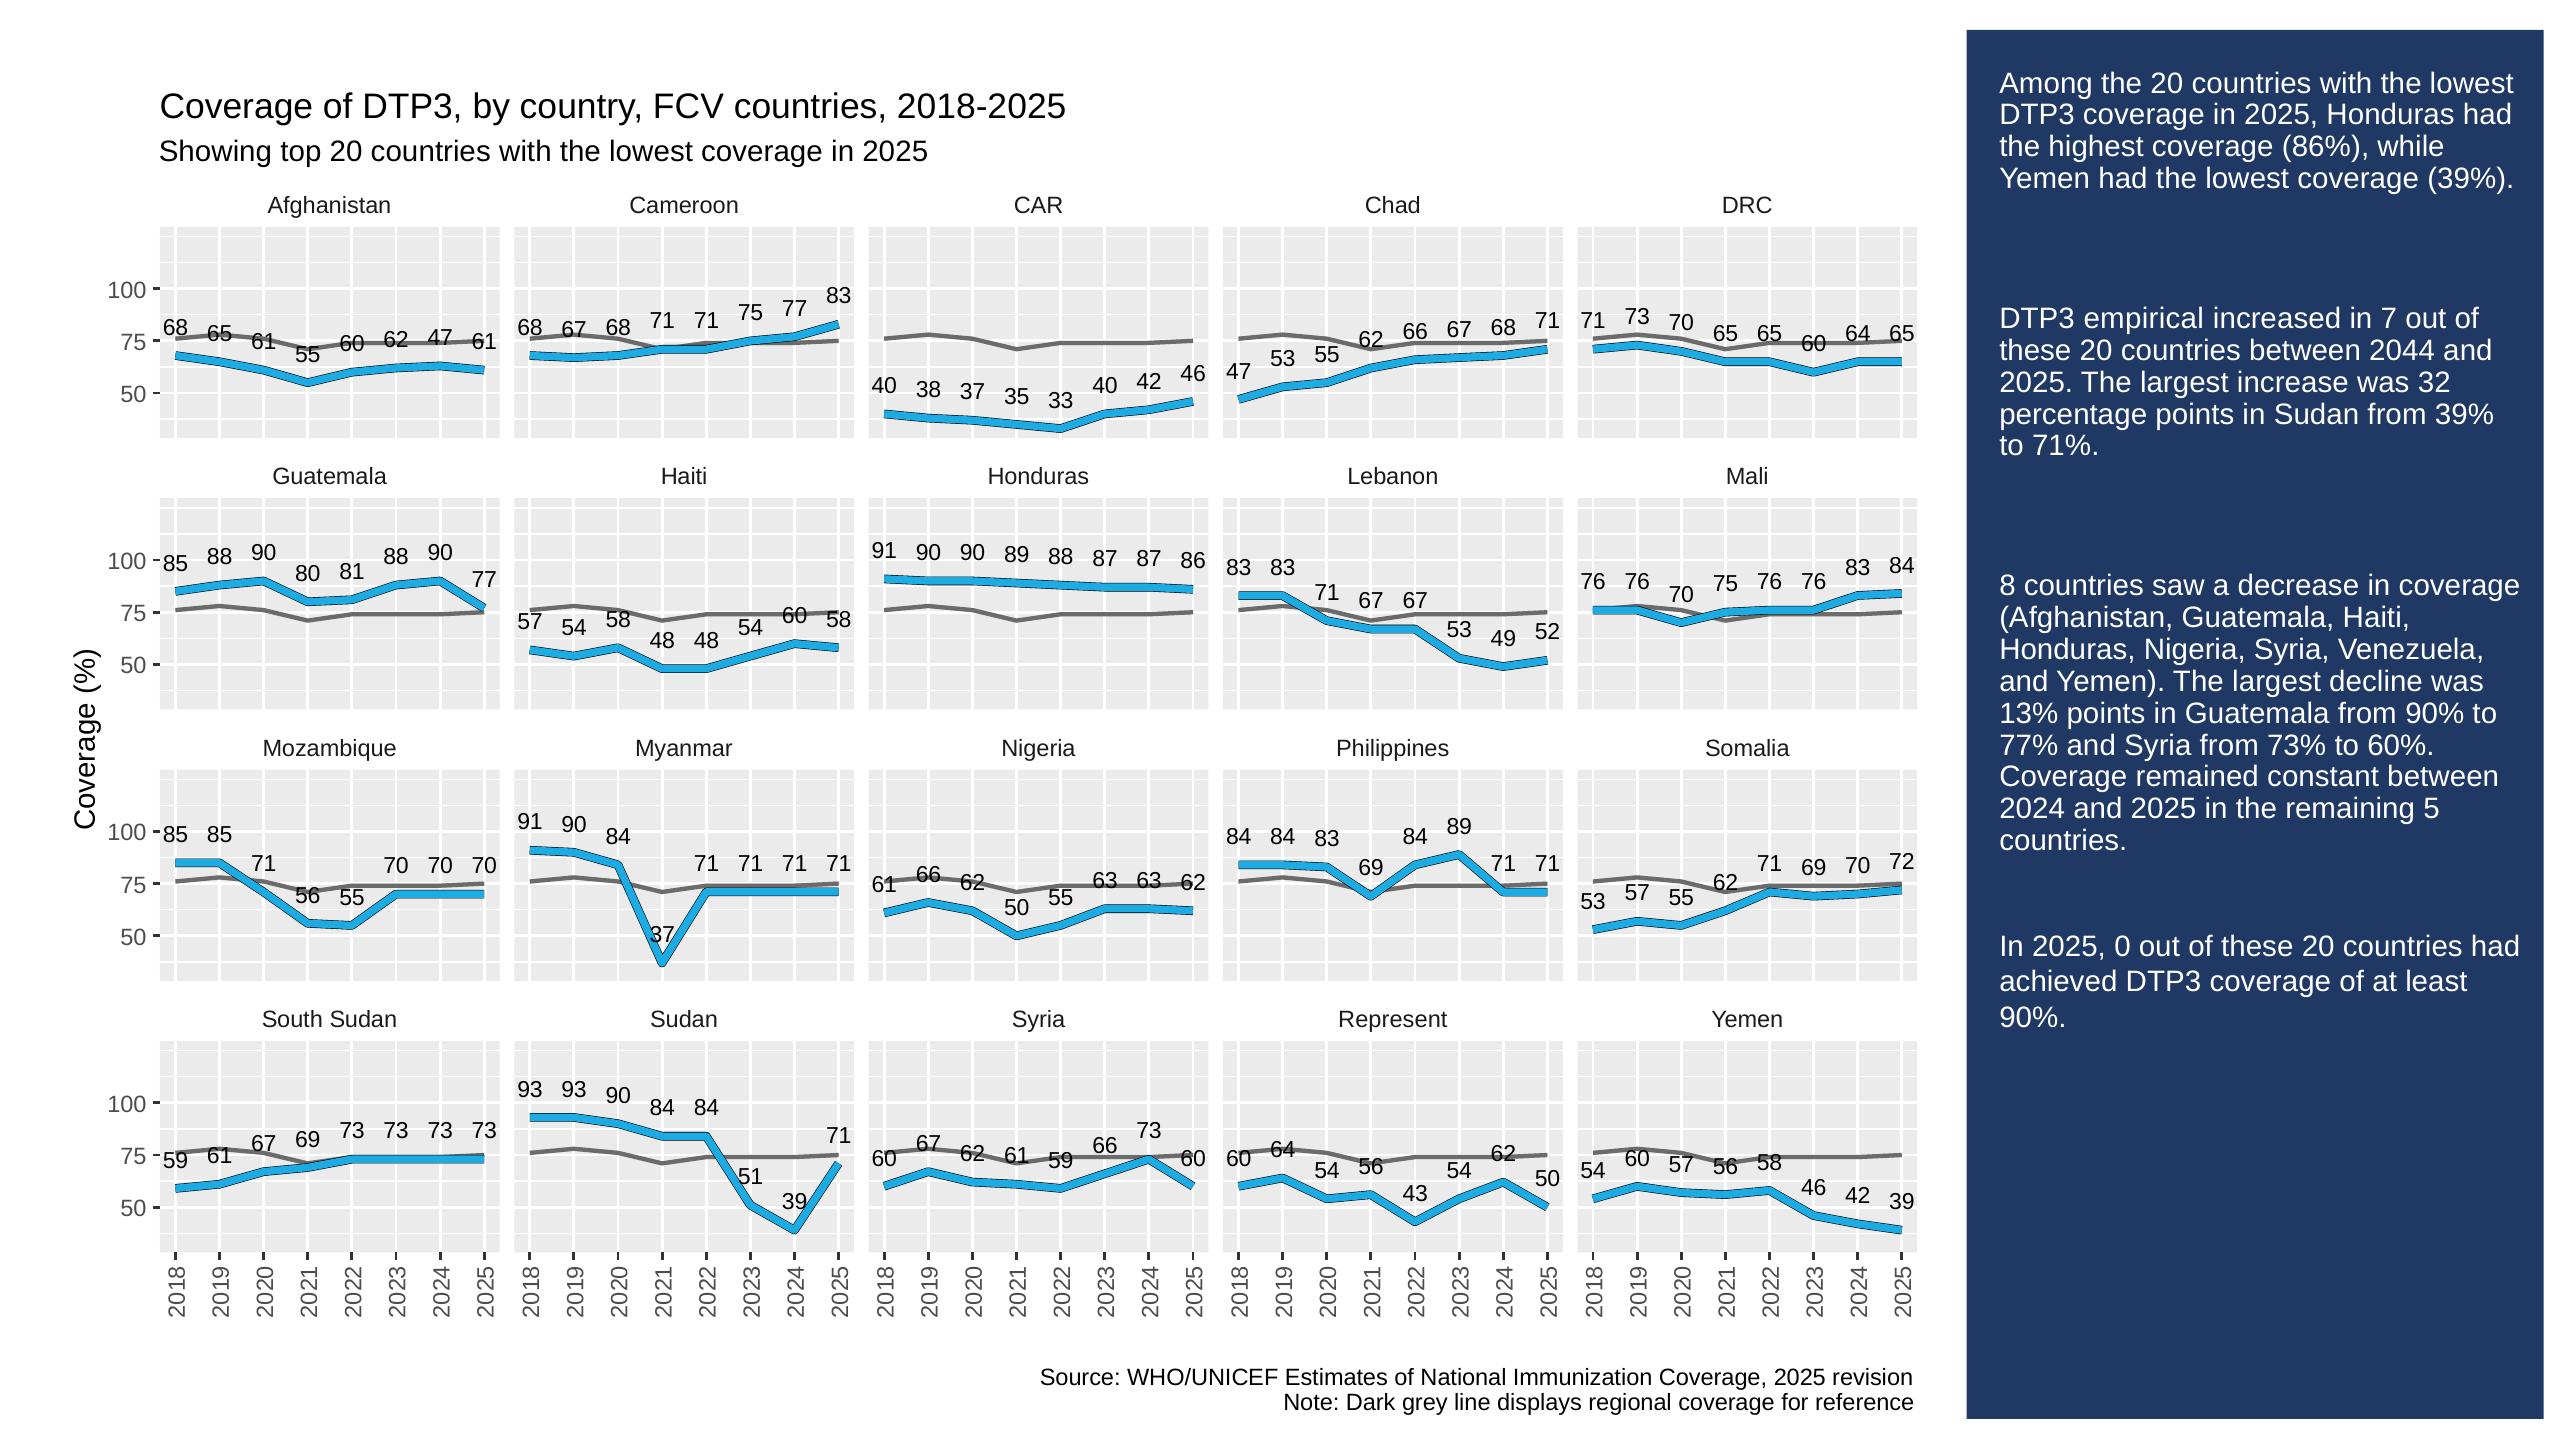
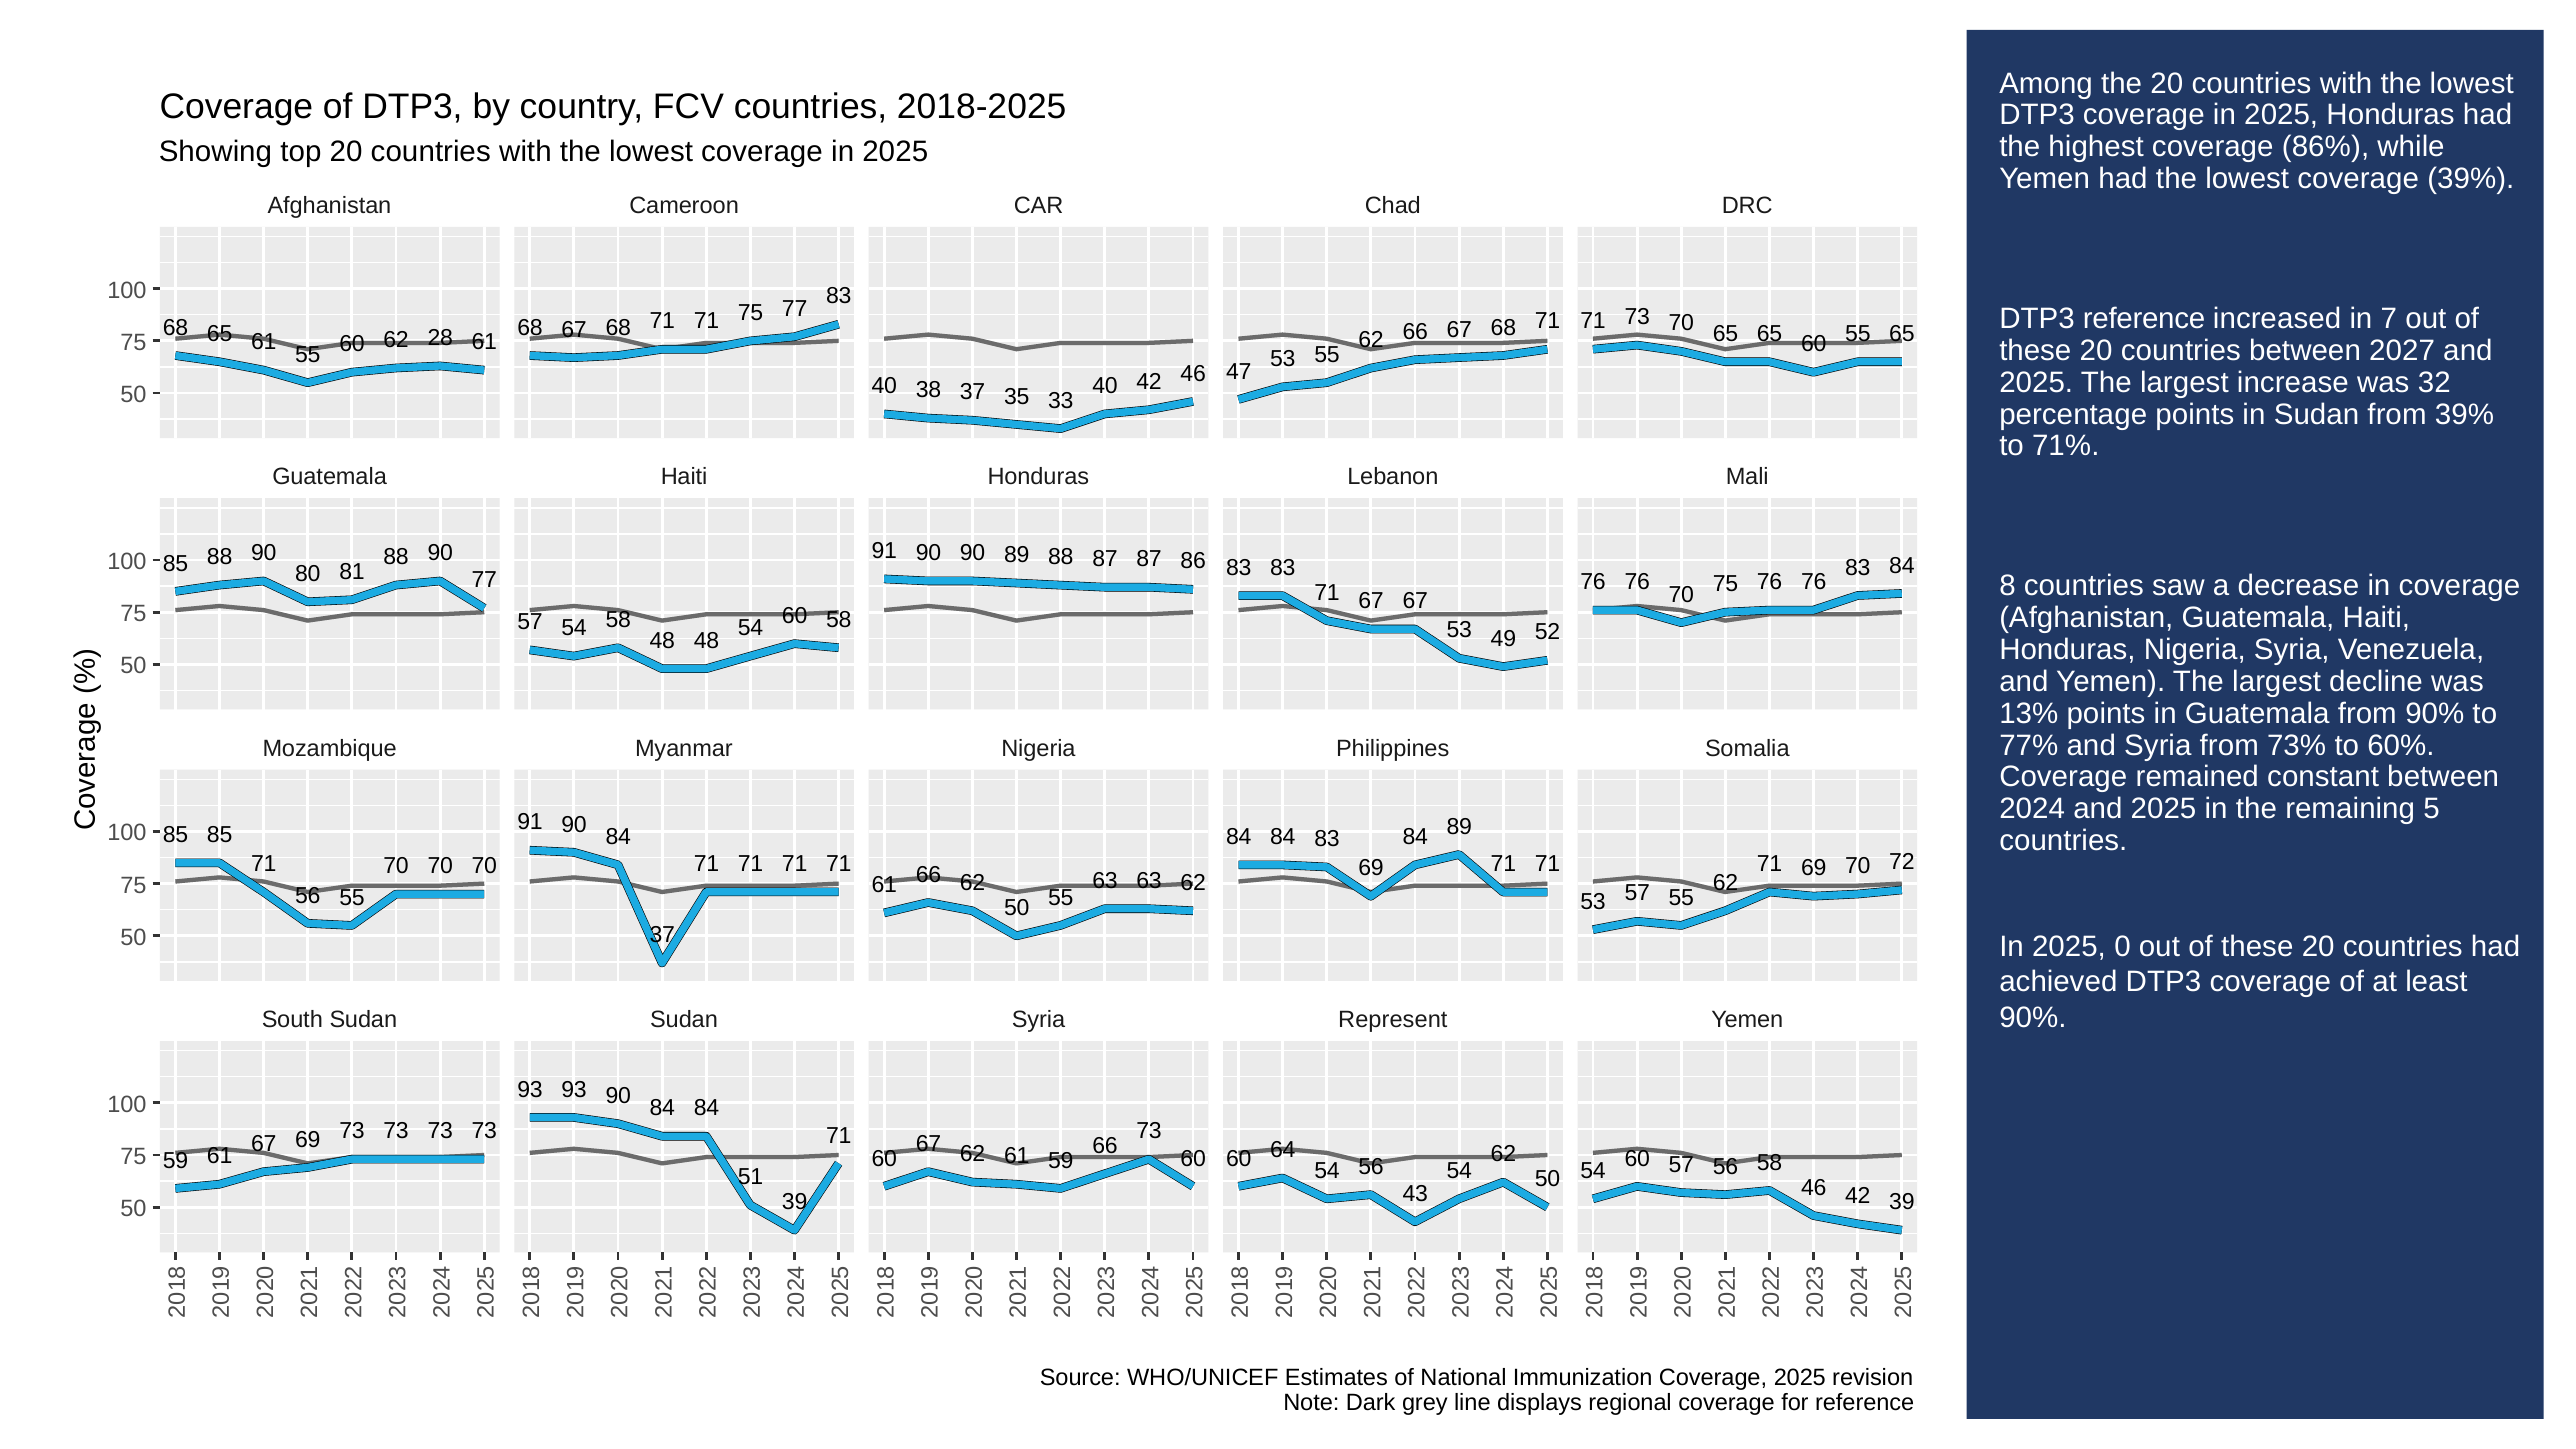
DTP3 empirical: empirical -> reference
65 60 64: 64 -> 55
2044: 2044 -> 2027
62 47: 47 -> 28
